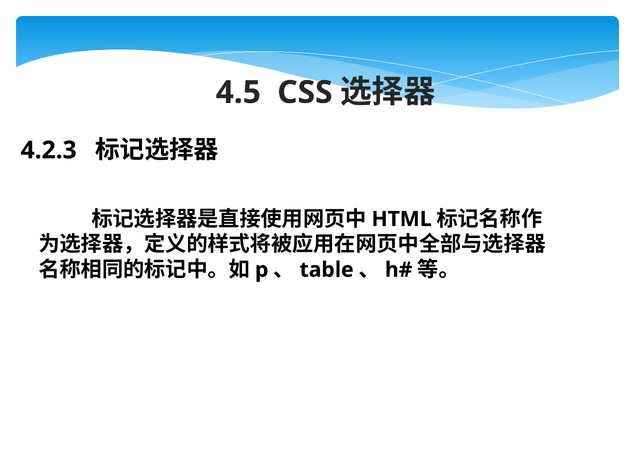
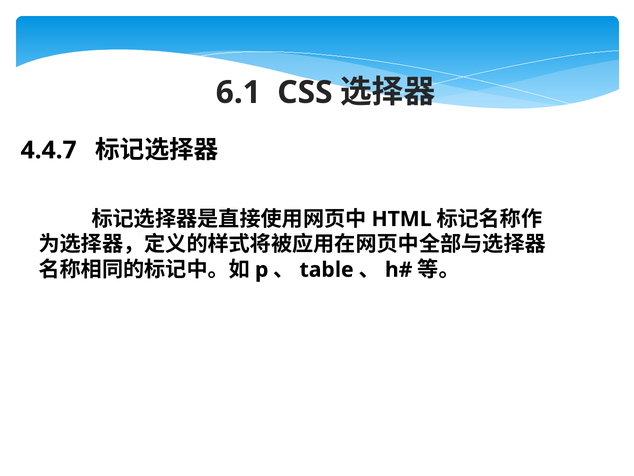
4.5: 4.5 -> 6.1
4.2.3: 4.2.3 -> 4.4.7
